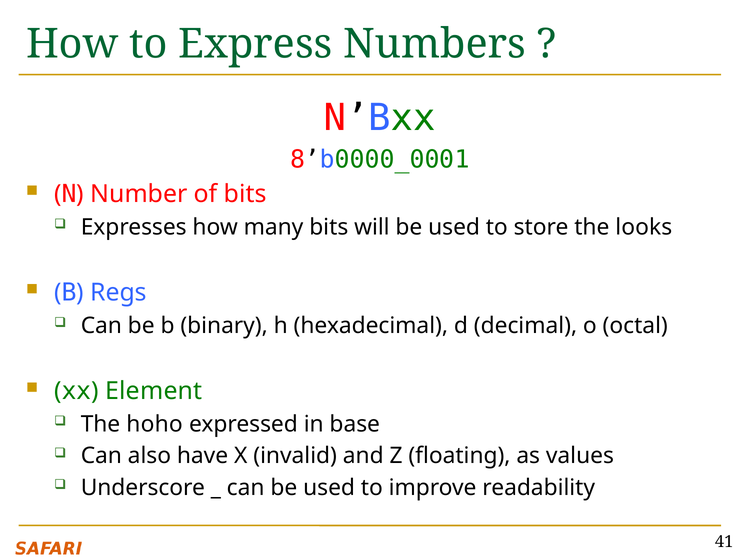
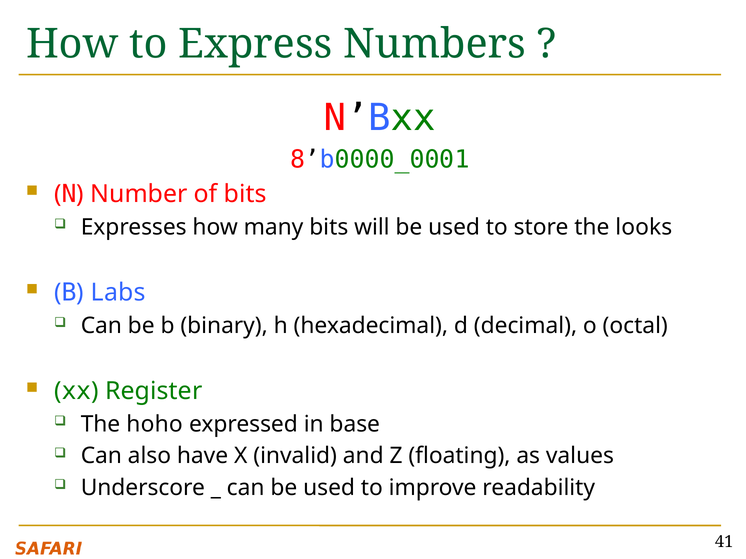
Regs: Regs -> Labs
Element: Element -> Register
